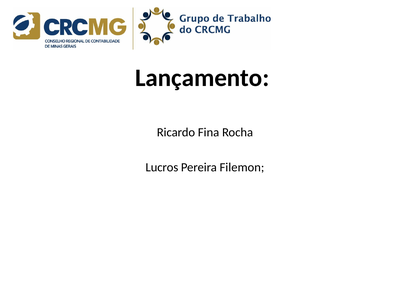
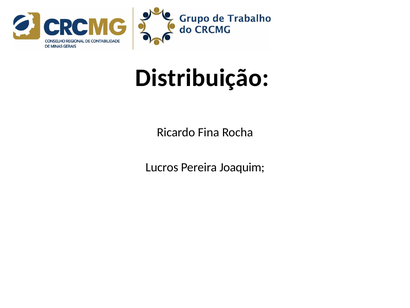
Lançamento: Lançamento -> Distribuição
Filemon: Filemon -> Joaquim
